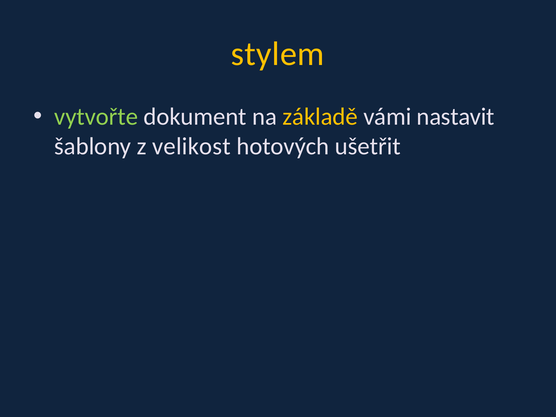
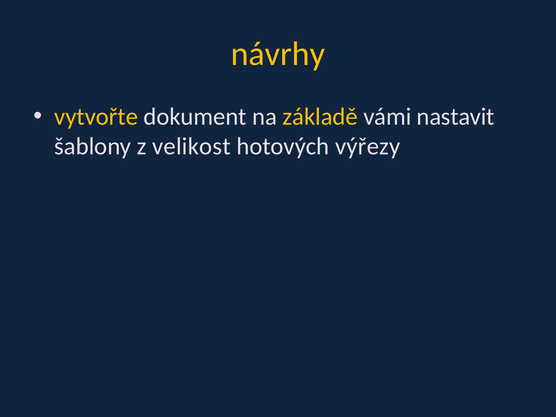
stylem: stylem -> návrhy
vytvořte colour: light green -> yellow
ušetřit: ušetřit -> výřezy
